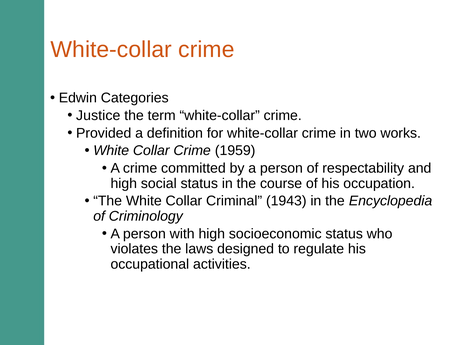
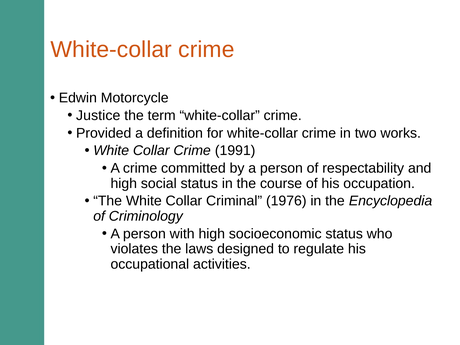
Categories: Categories -> Motorcycle
1959: 1959 -> 1991
1943: 1943 -> 1976
